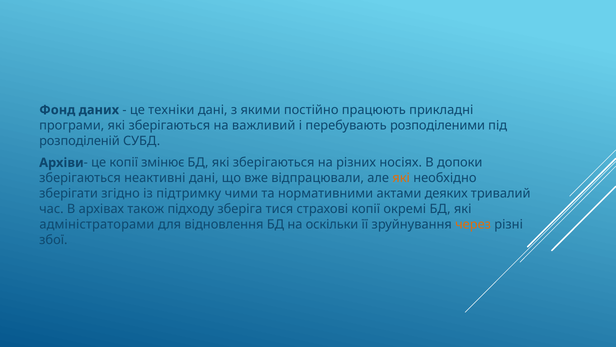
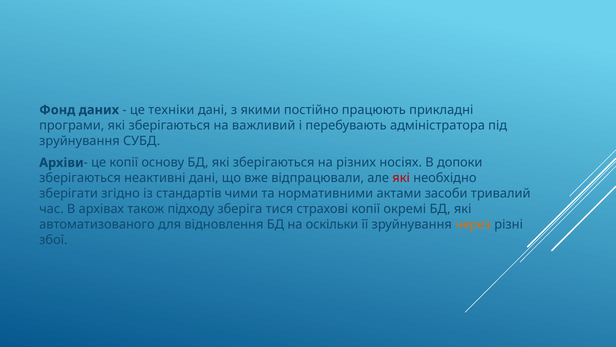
розподіленими: розподіленими -> адміністратора
розподіленій at (79, 141): розподіленій -> зруйнування
змінює: змінює -> основу
які at (401, 178) colour: orange -> red
підтримку: підтримку -> стандартів
деяких: деяких -> засоби
адміністраторами: адміністраторами -> автоматизованого
